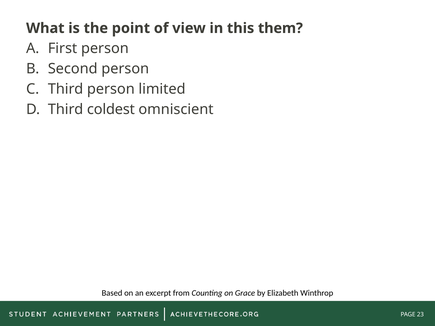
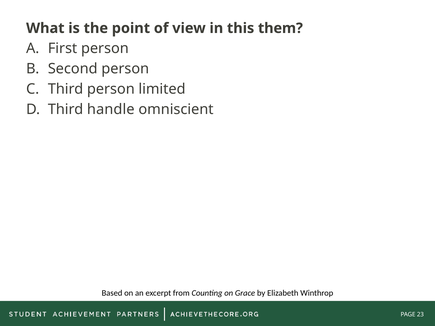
coldest: coldest -> handle
